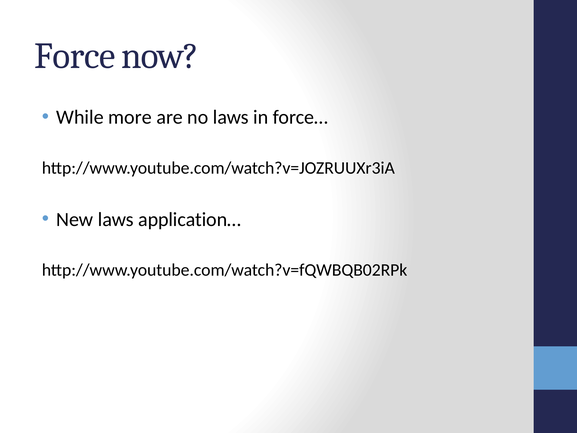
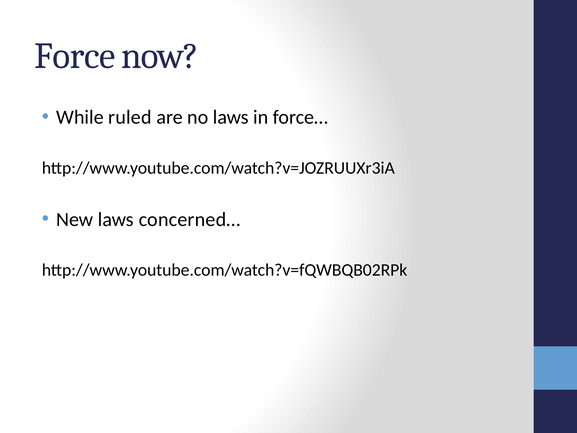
more: more -> ruled
application…: application… -> concerned…
